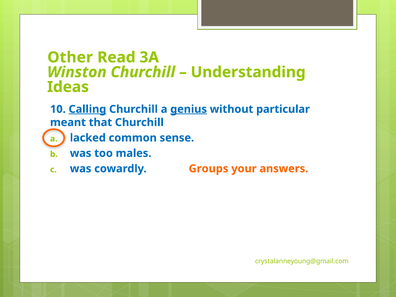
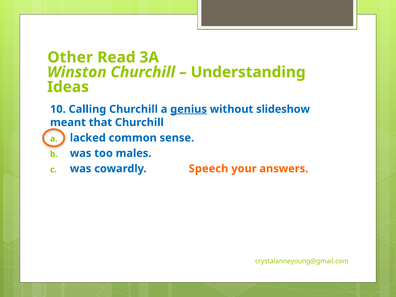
Calling underline: present -> none
particular: particular -> slideshow
Groups: Groups -> Speech
